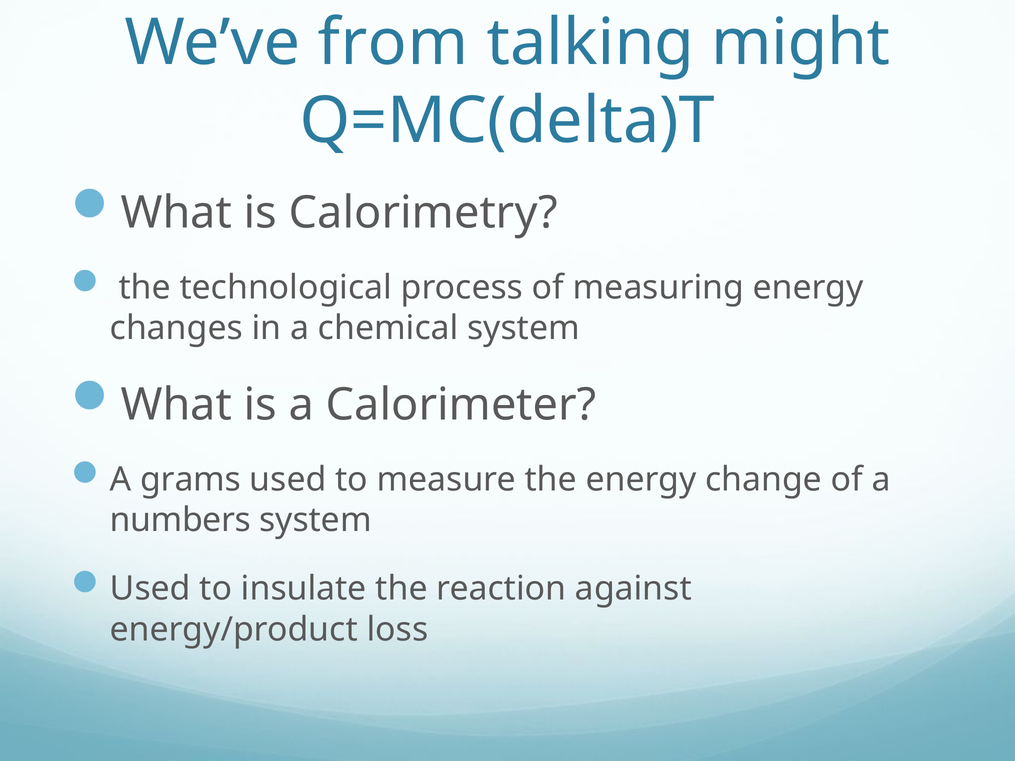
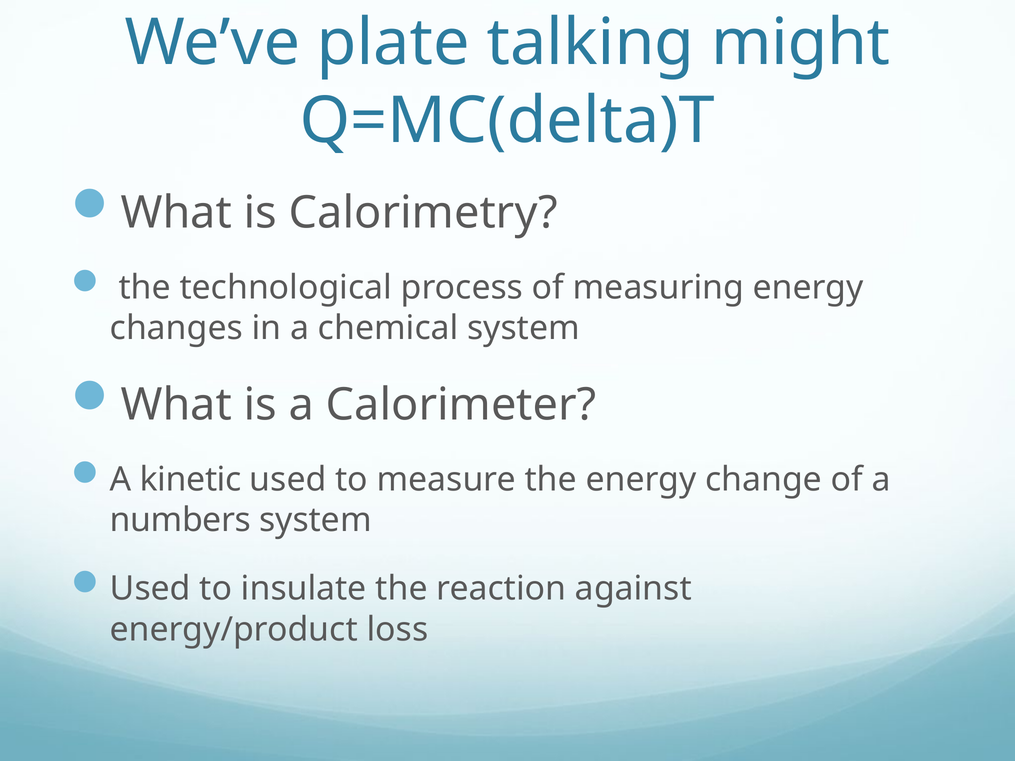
from: from -> plate
grams: grams -> kinetic
